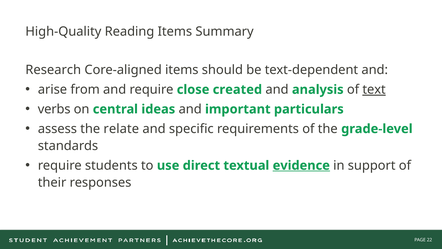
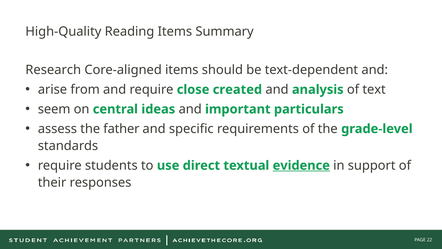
text underline: present -> none
verbs: verbs -> seem
relate: relate -> father
